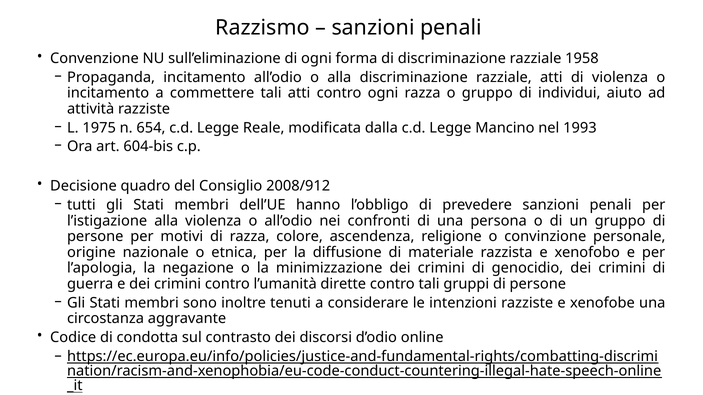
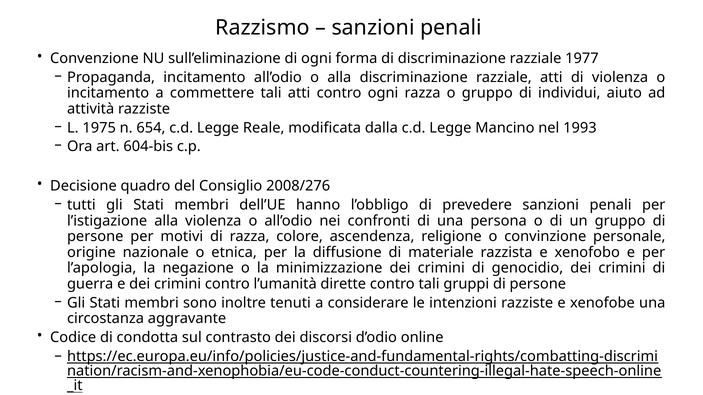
1958: 1958 -> 1977
2008/912: 2008/912 -> 2008/276
